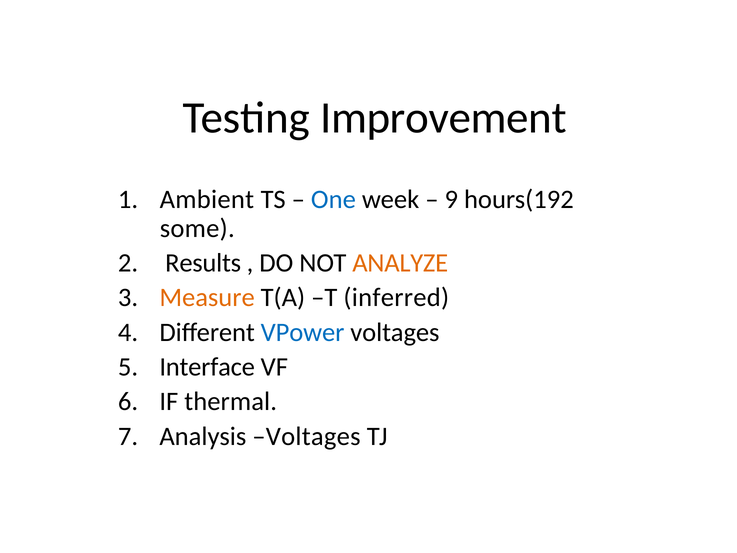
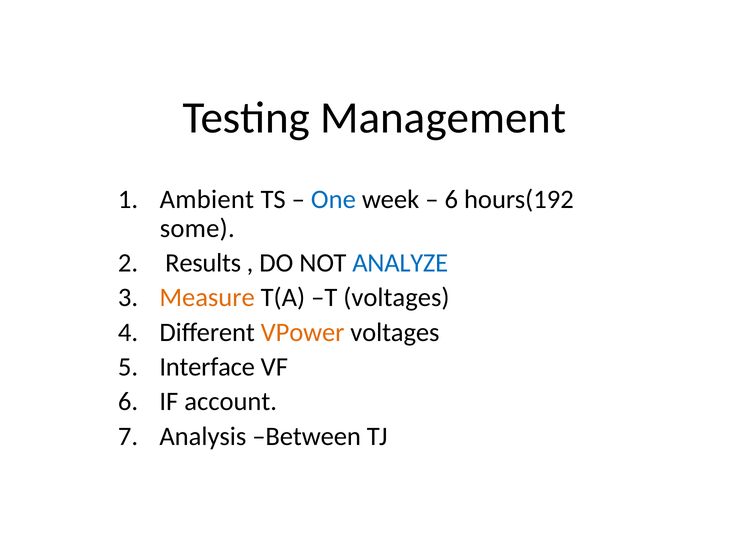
Improvement: Improvement -> Management
9 at (451, 200): 9 -> 6
ANALYZE colour: orange -> blue
T inferred: inferred -> voltages
VPower colour: blue -> orange
thermal: thermal -> account
Analysis Voltages: Voltages -> Between
